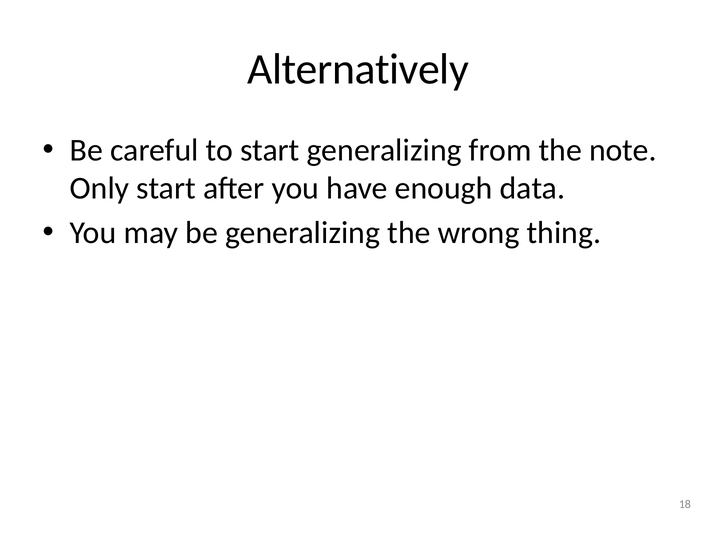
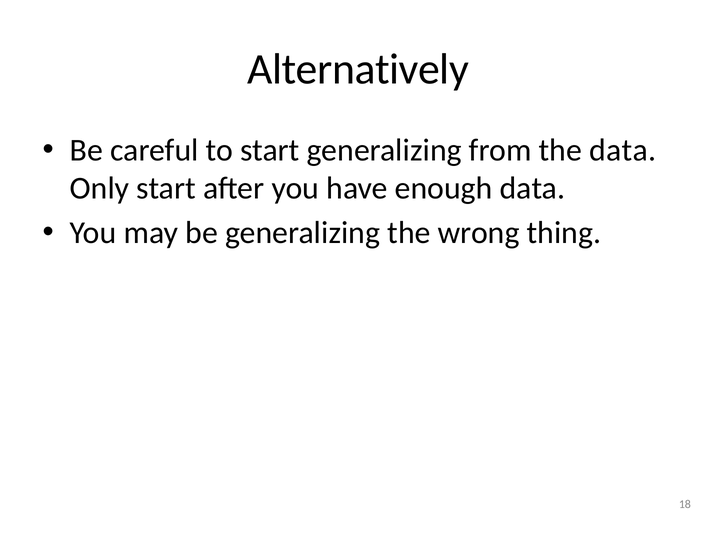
the note: note -> data
